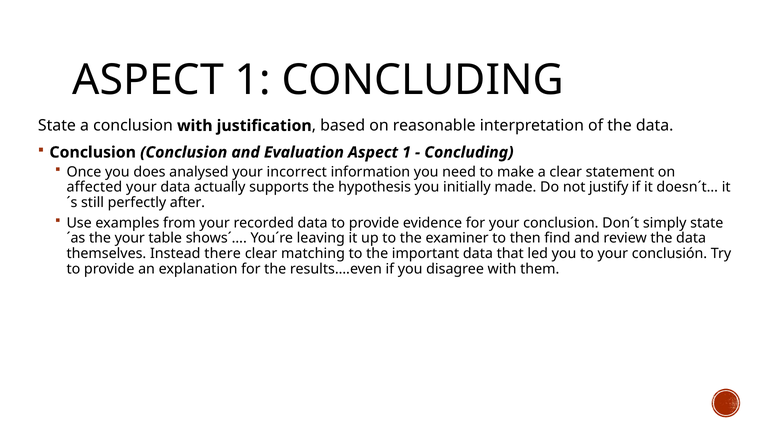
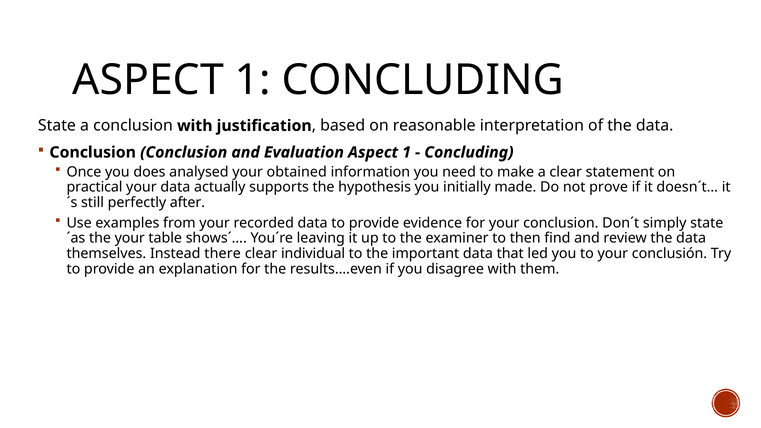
incorrect: incorrect -> obtained
affected: affected -> practical
justify: justify -> prove
matching: matching -> individual
